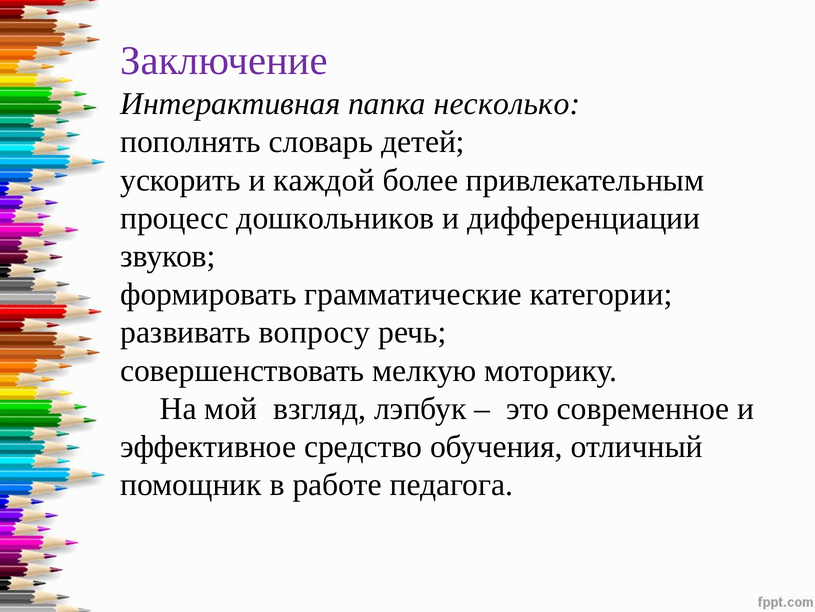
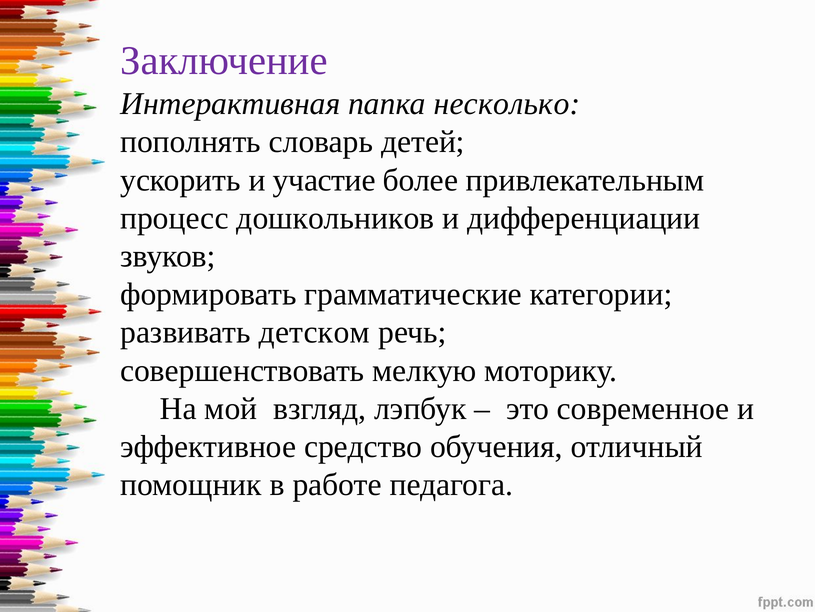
каждой: каждой -> участие
вопросу: вопросу -> детском
